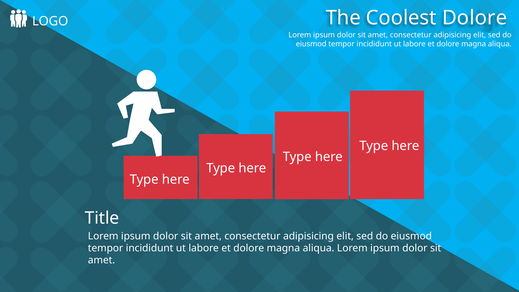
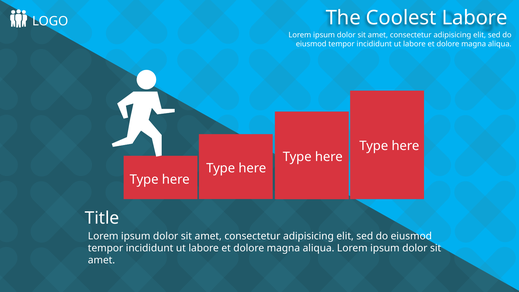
Coolest Dolore: Dolore -> Labore
